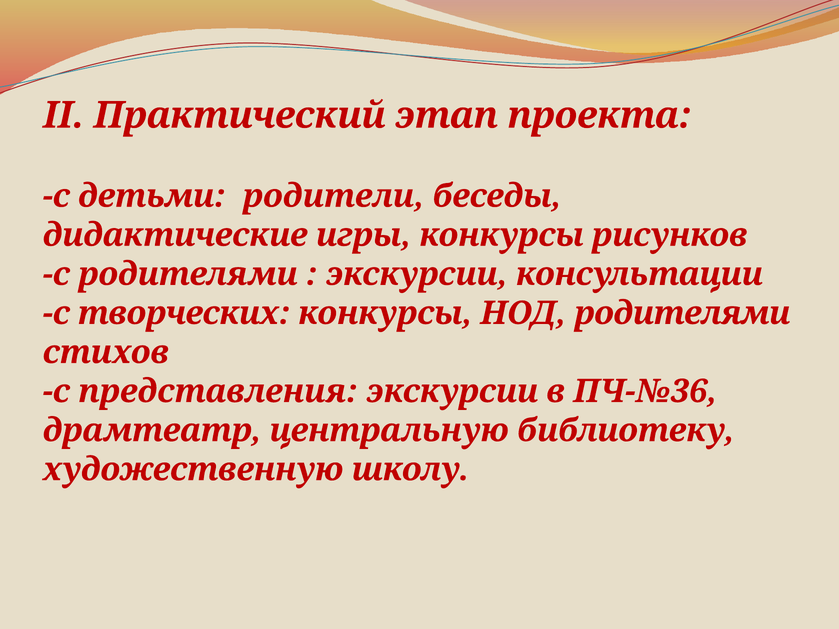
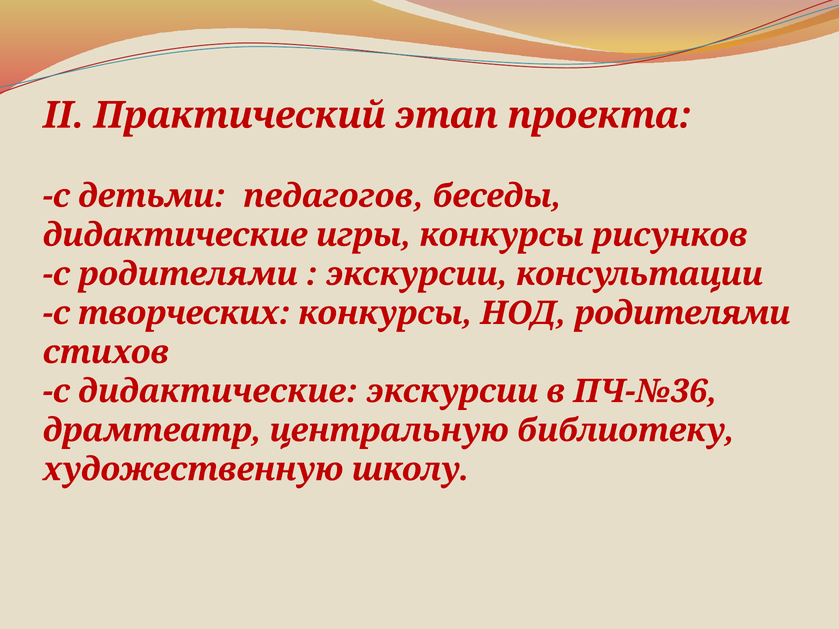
родители: родители -> педагогов
с представления: представления -> дидактические
